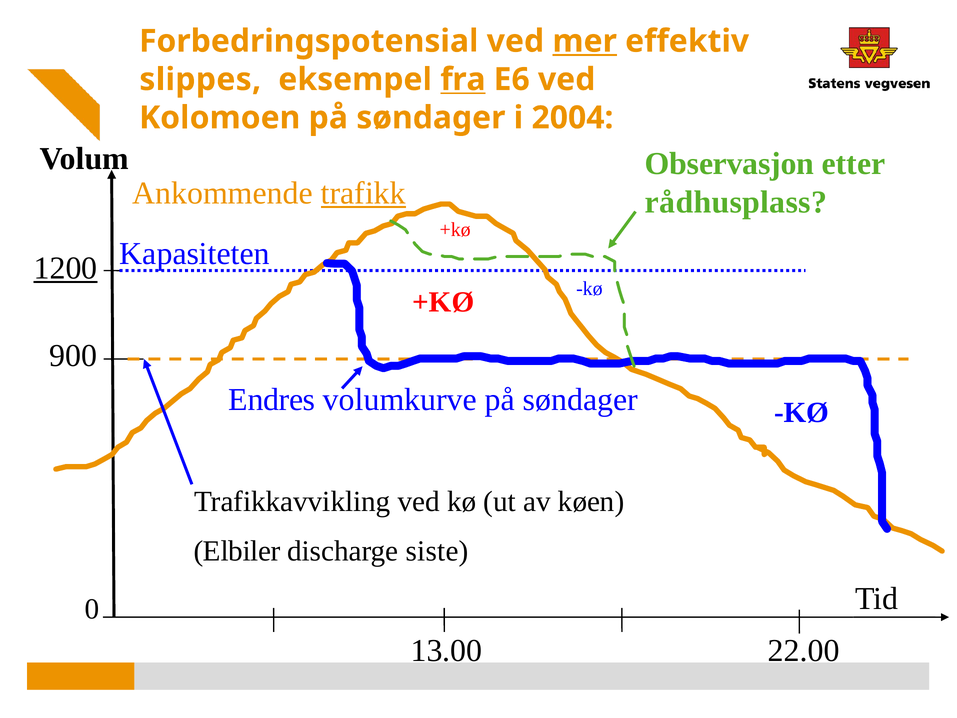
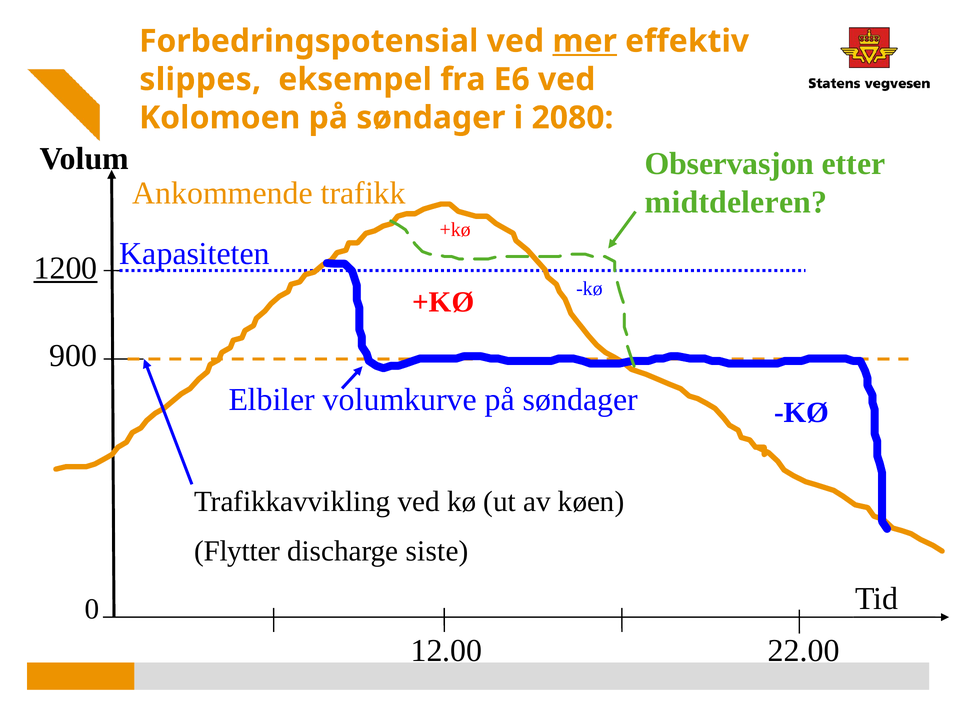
fra underline: present -> none
2004: 2004 -> 2080
trafikk underline: present -> none
rådhusplass: rådhusplass -> midtdeleren
Endres: Endres -> Elbiler
Elbiler: Elbiler -> Flytter
13.00: 13.00 -> 12.00
